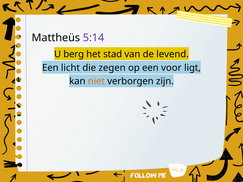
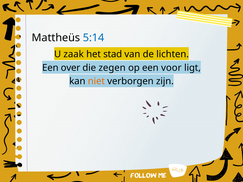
5:14 colour: purple -> blue
berg: berg -> zaak
levend: levend -> lichten
licht: licht -> over
